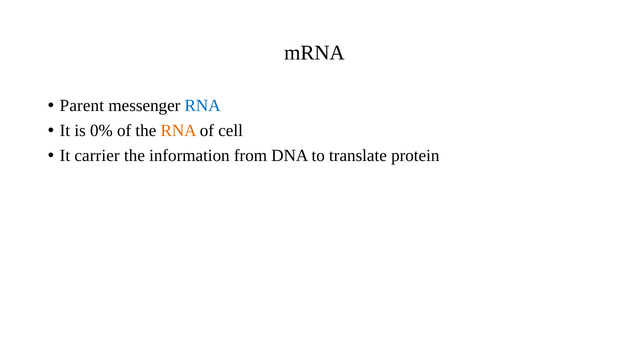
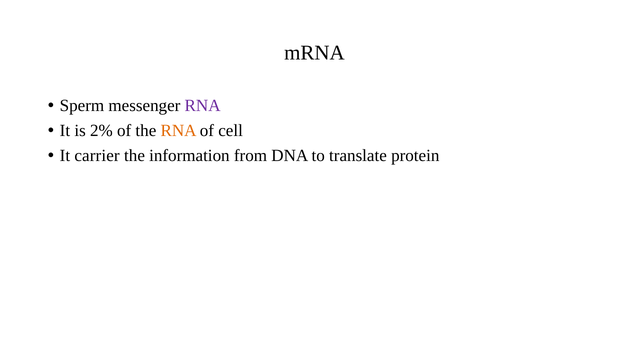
Parent: Parent -> Sperm
RNA at (203, 106) colour: blue -> purple
0%: 0% -> 2%
